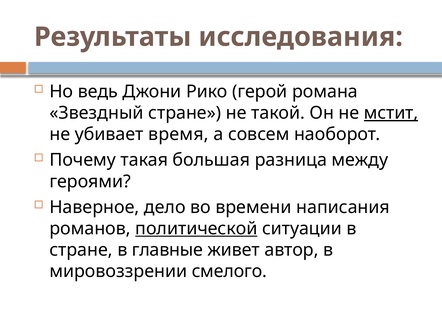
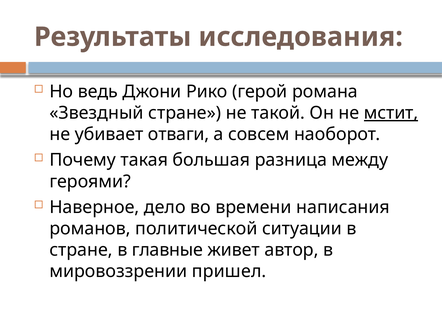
время: время -> отваги
политической underline: present -> none
смелого: смелого -> пришел
